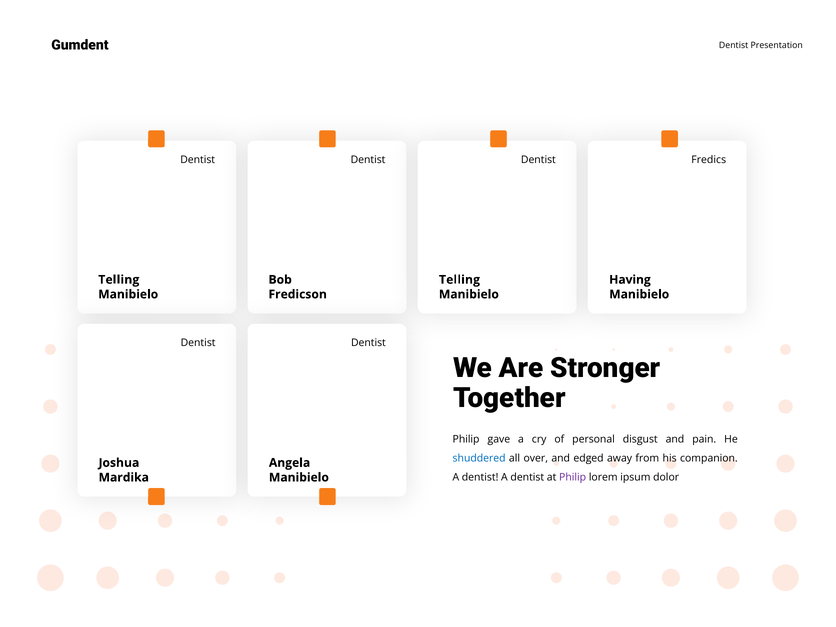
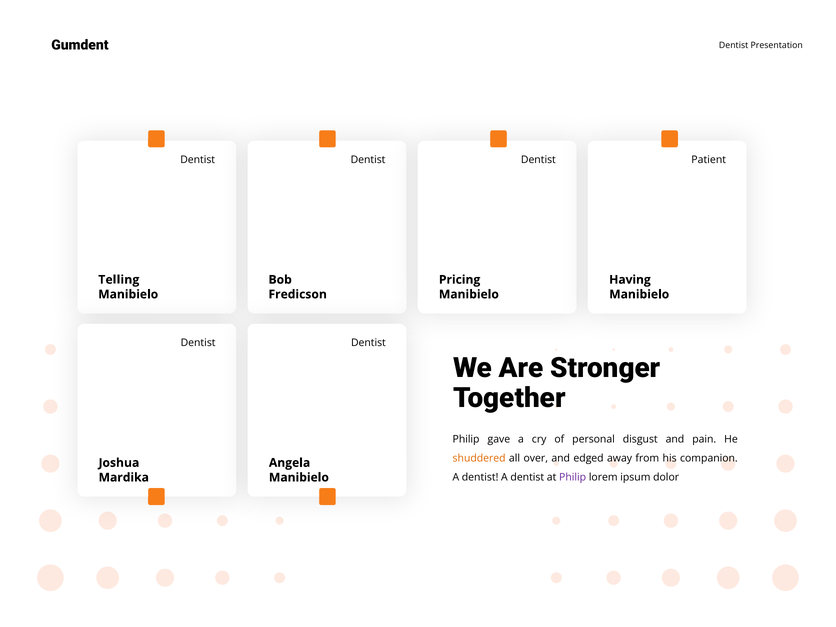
Fredics: Fredics -> Patient
Telling at (459, 280): Telling -> Pricing
shuddered colour: blue -> orange
